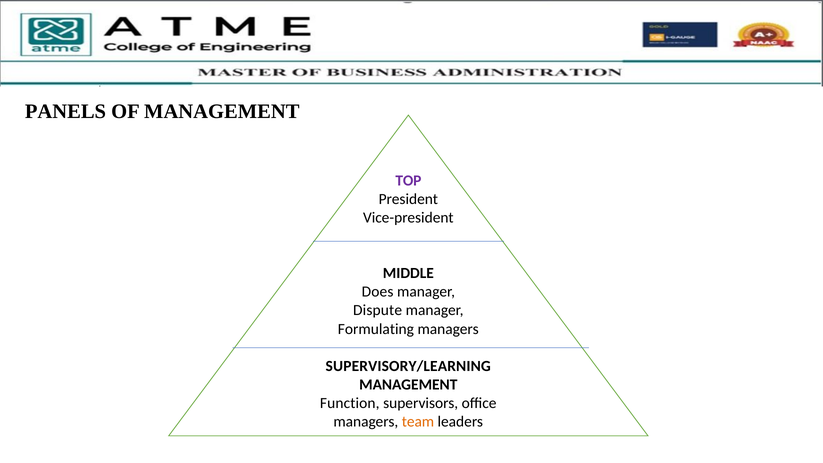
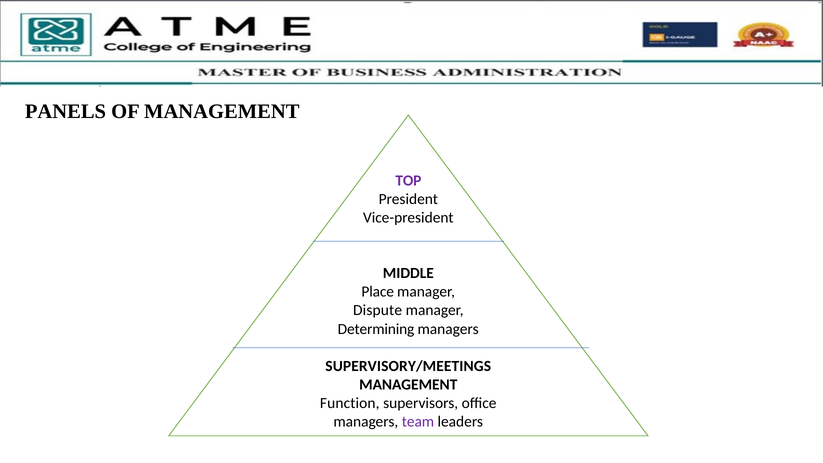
Does: Does -> Place
Formulating: Formulating -> Determining
SUPERVISORY/LEARNING: SUPERVISORY/LEARNING -> SUPERVISORY/MEETINGS
team colour: orange -> purple
